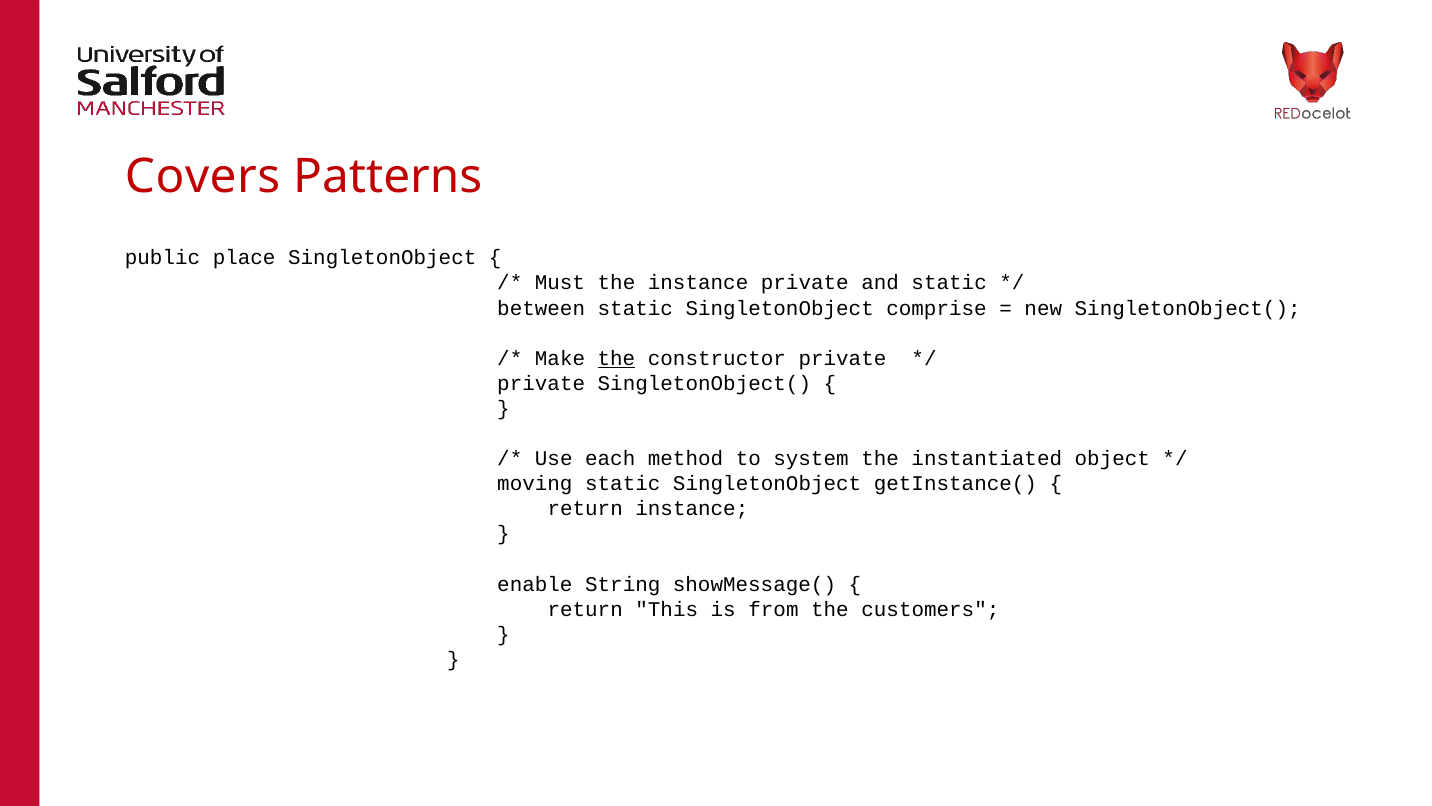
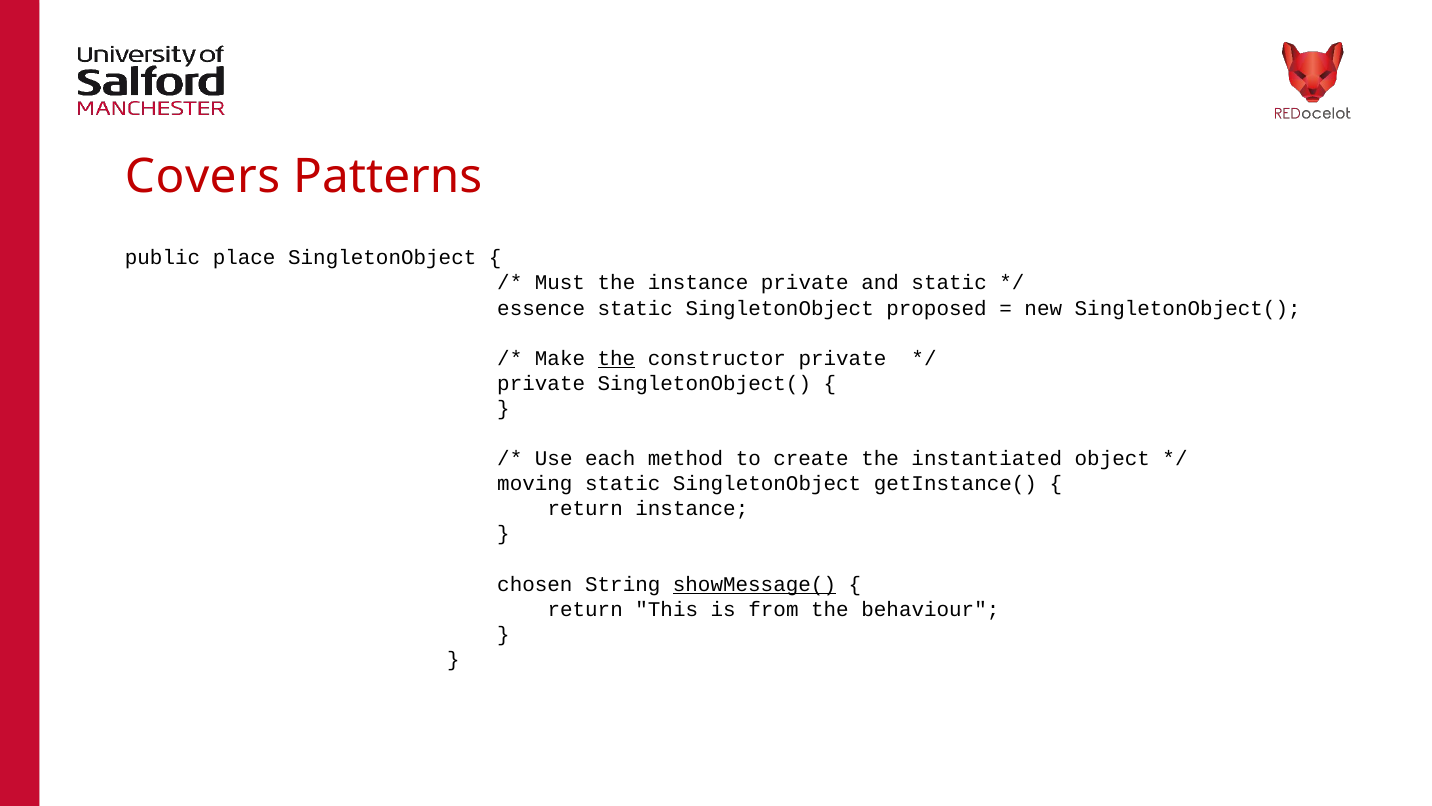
between: between -> essence
comprise: comprise -> proposed
system: system -> create
enable: enable -> chosen
showMessage( underline: none -> present
customers: customers -> behaviour
